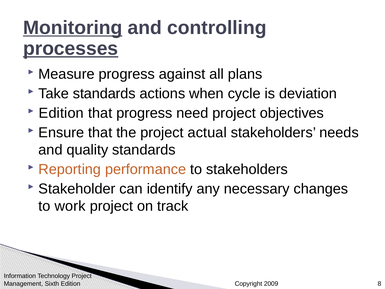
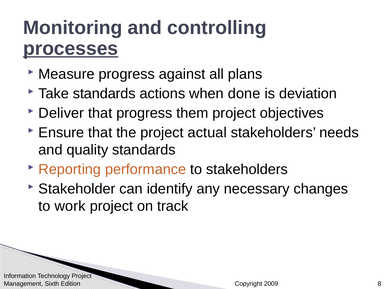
Monitoring underline: present -> none
cycle: cycle -> done
Edition at (61, 113): Edition -> Deliver
need: need -> them
